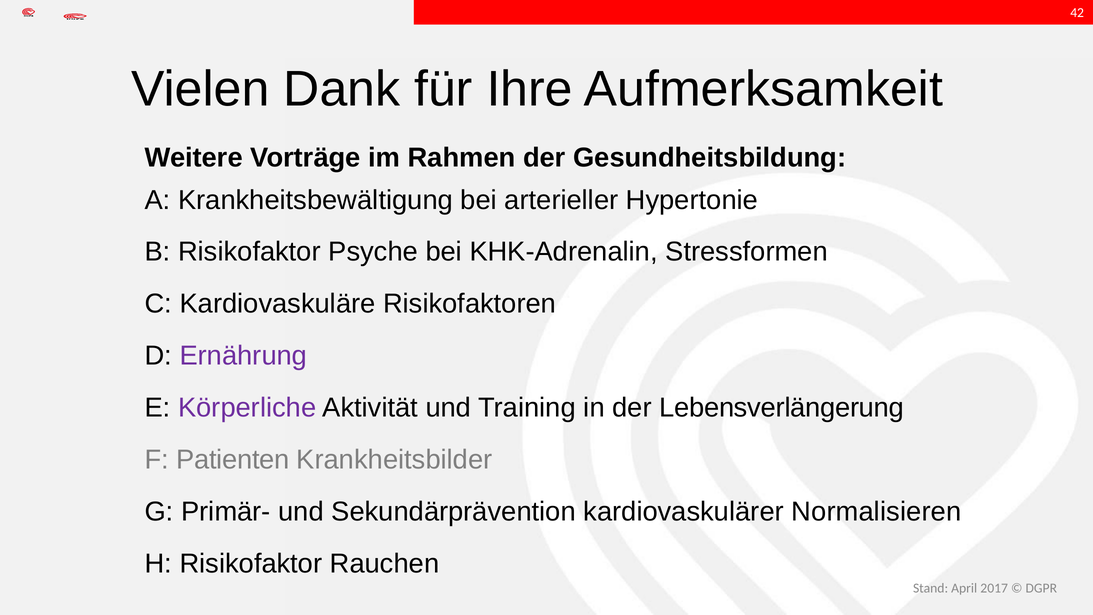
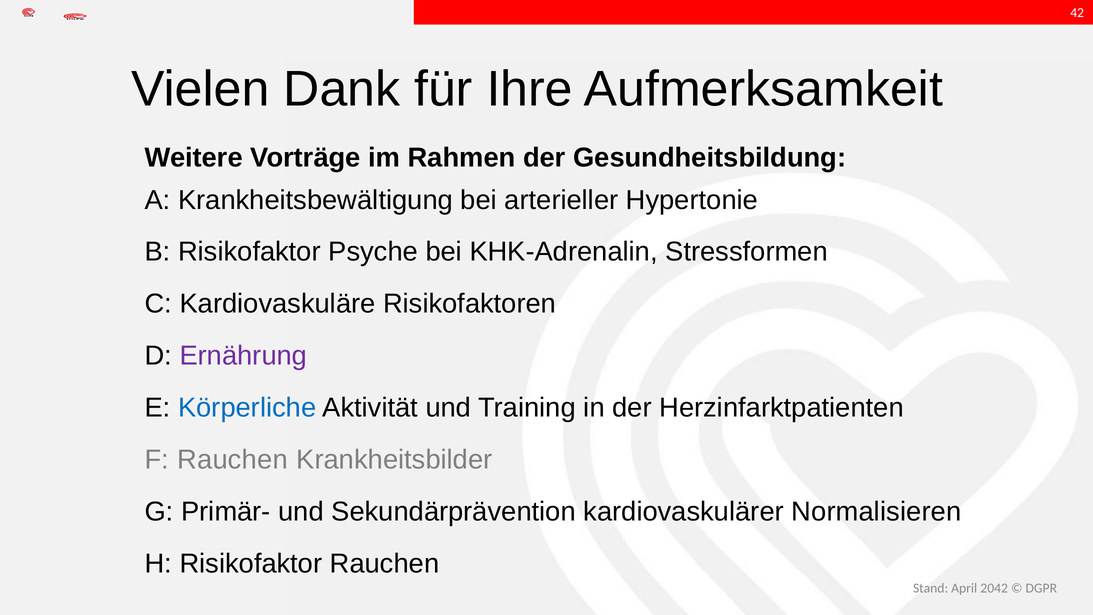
Körperliche colour: purple -> blue
Lebensverlängerung: Lebensverlängerung -> Herzinfarktpatienten
F Patienten: Patienten -> Rauchen
2017: 2017 -> 2042
